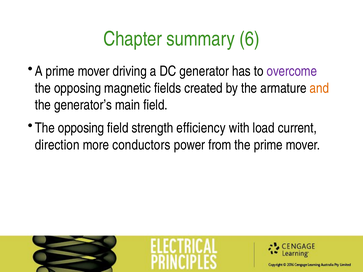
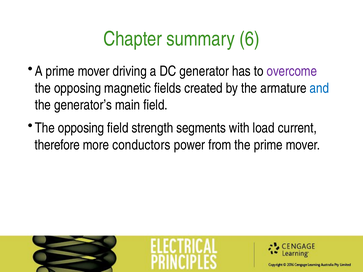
and colour: orange -> blue
efficiency: efficiency -> segments
direction: direction -> therefore
